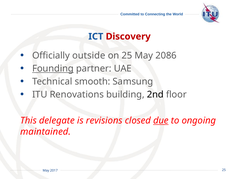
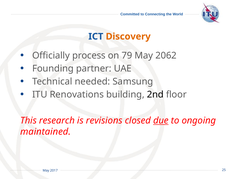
Discovery colour: red -> orange
outside: outside -> process
on 25: 25 -> 79
2086: 2086 -> 2062
Founding underline: present -> none
smooth: smooth -> needed
delegate: delegate -> research
